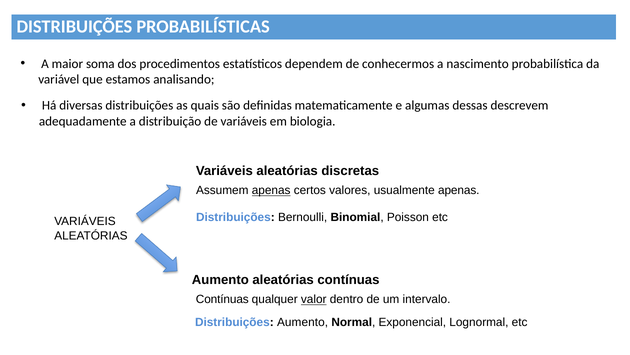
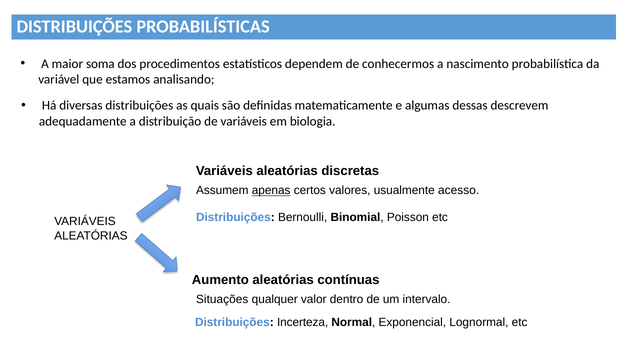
usualmente apenas: apenas -> acesso
Contínuas at (222, 299): Contínuas -> Situações
valor underline: present -> none
Distribuições Aumento: Aumento -> Incerteza
